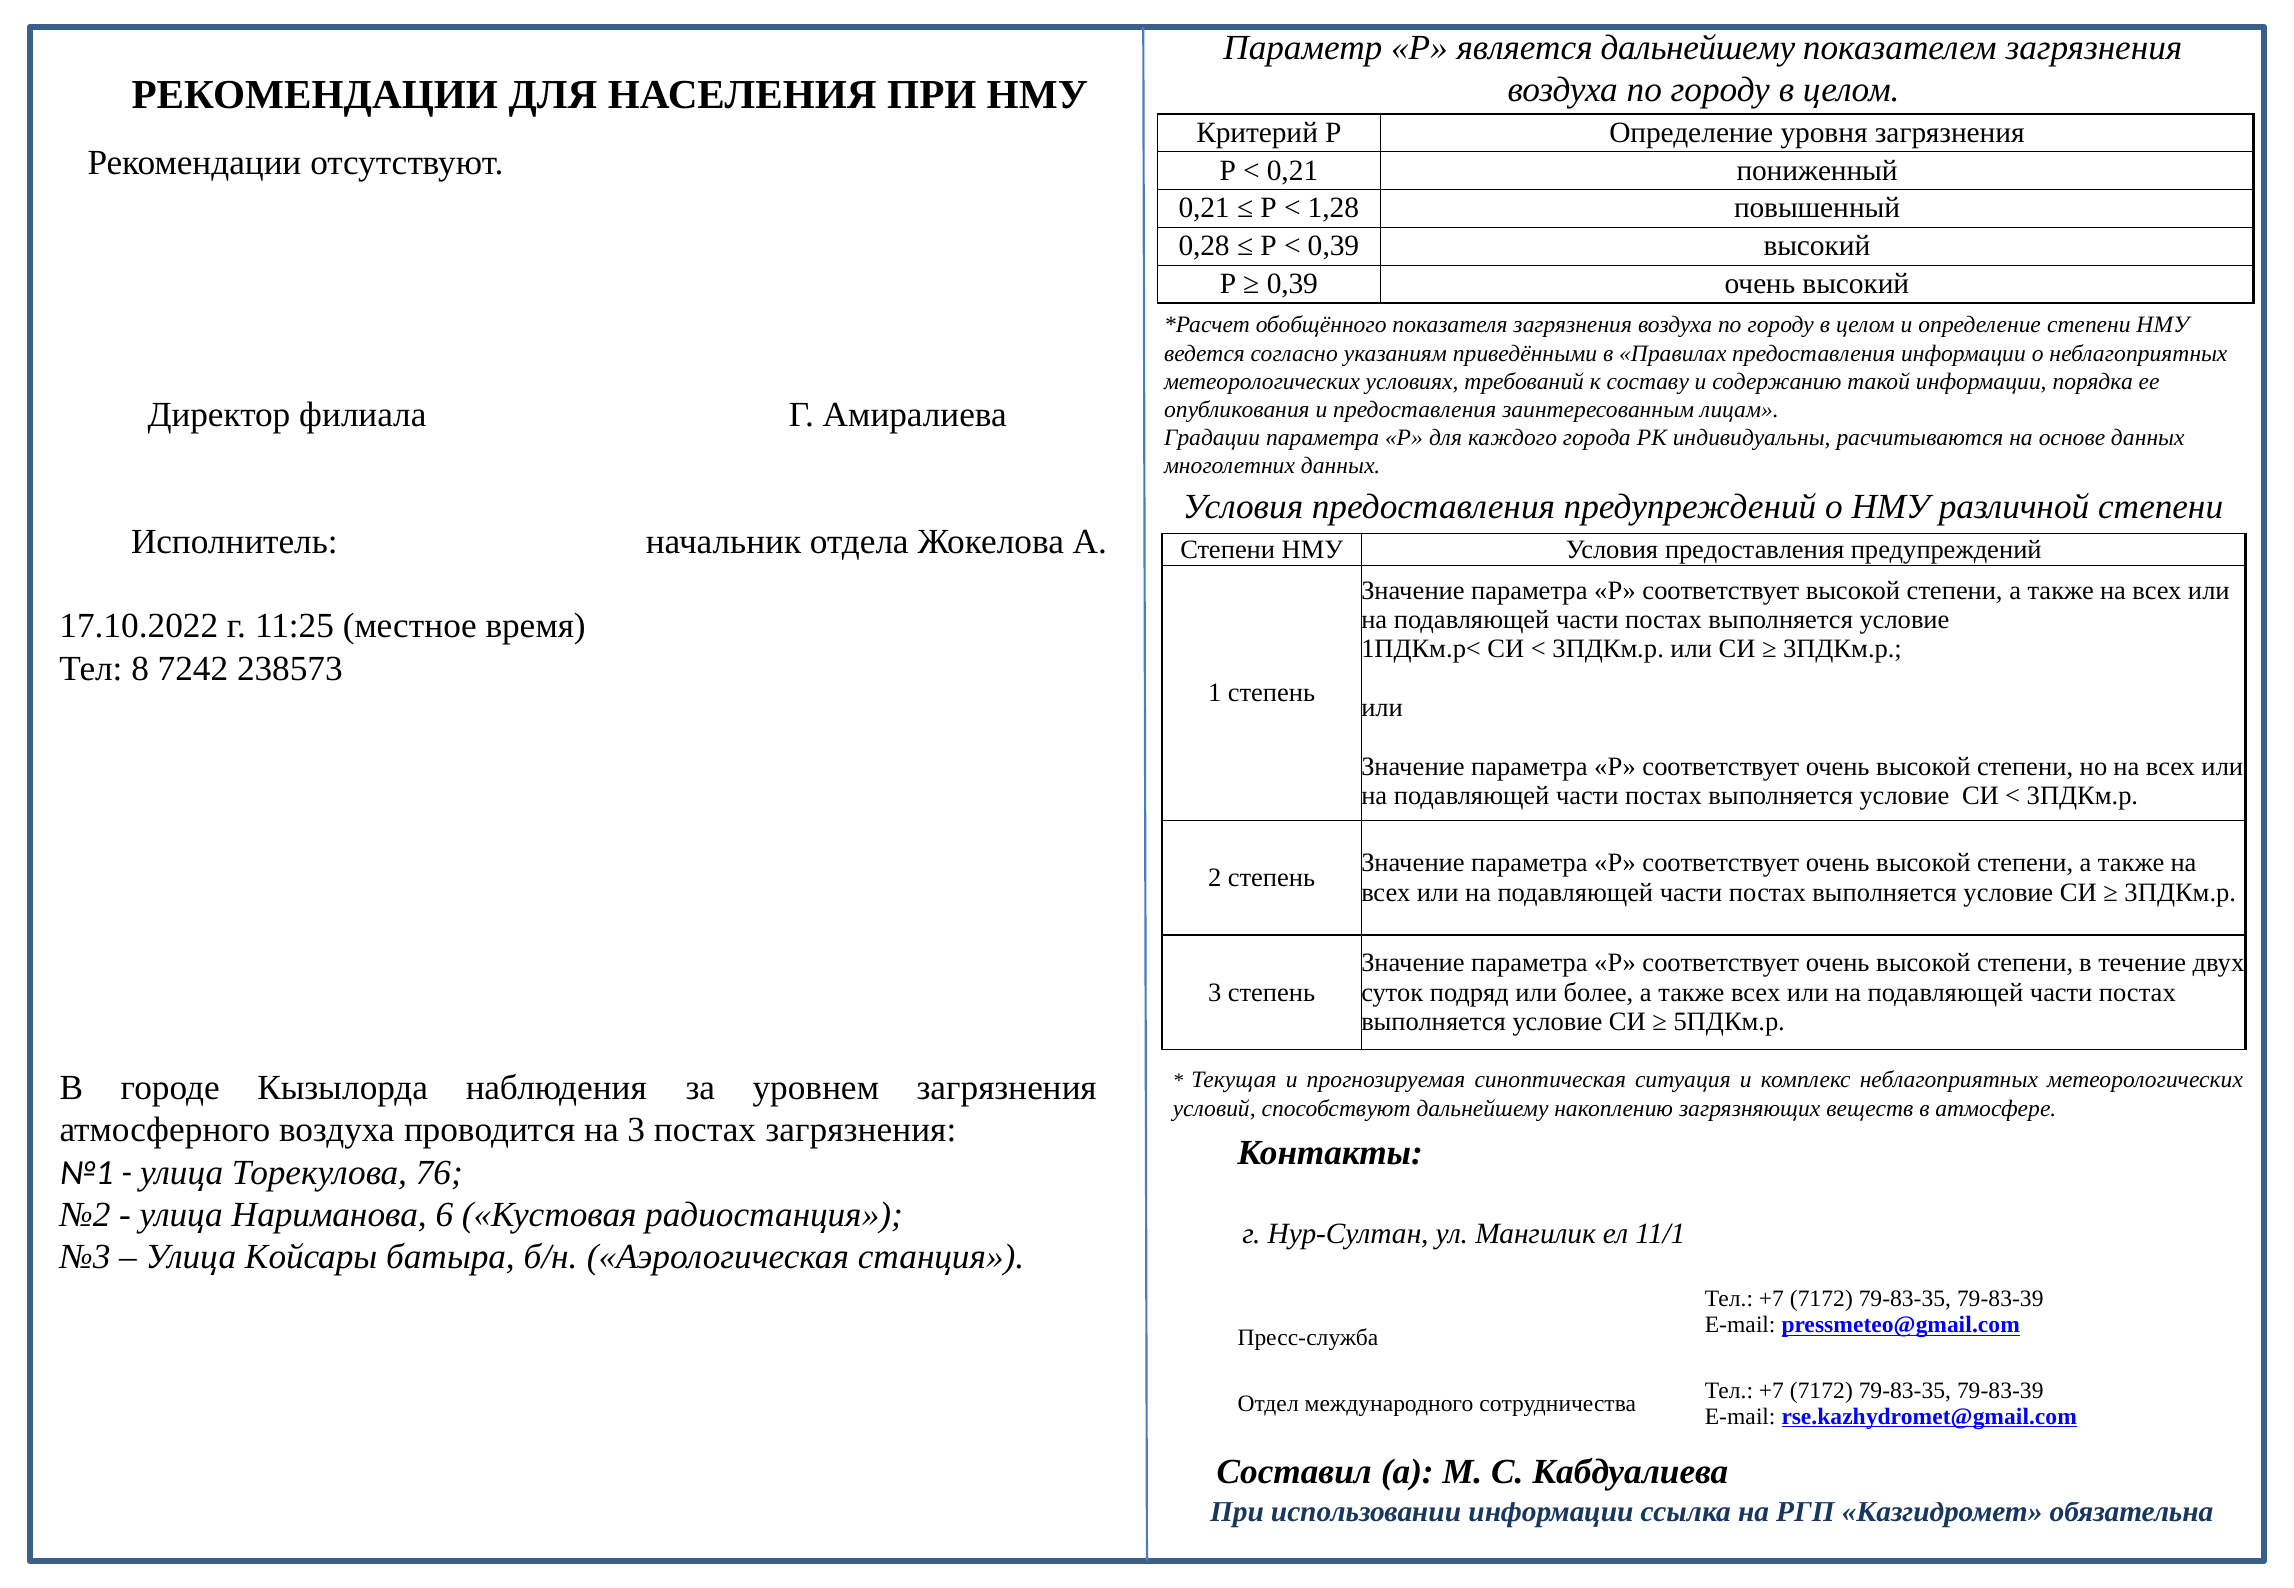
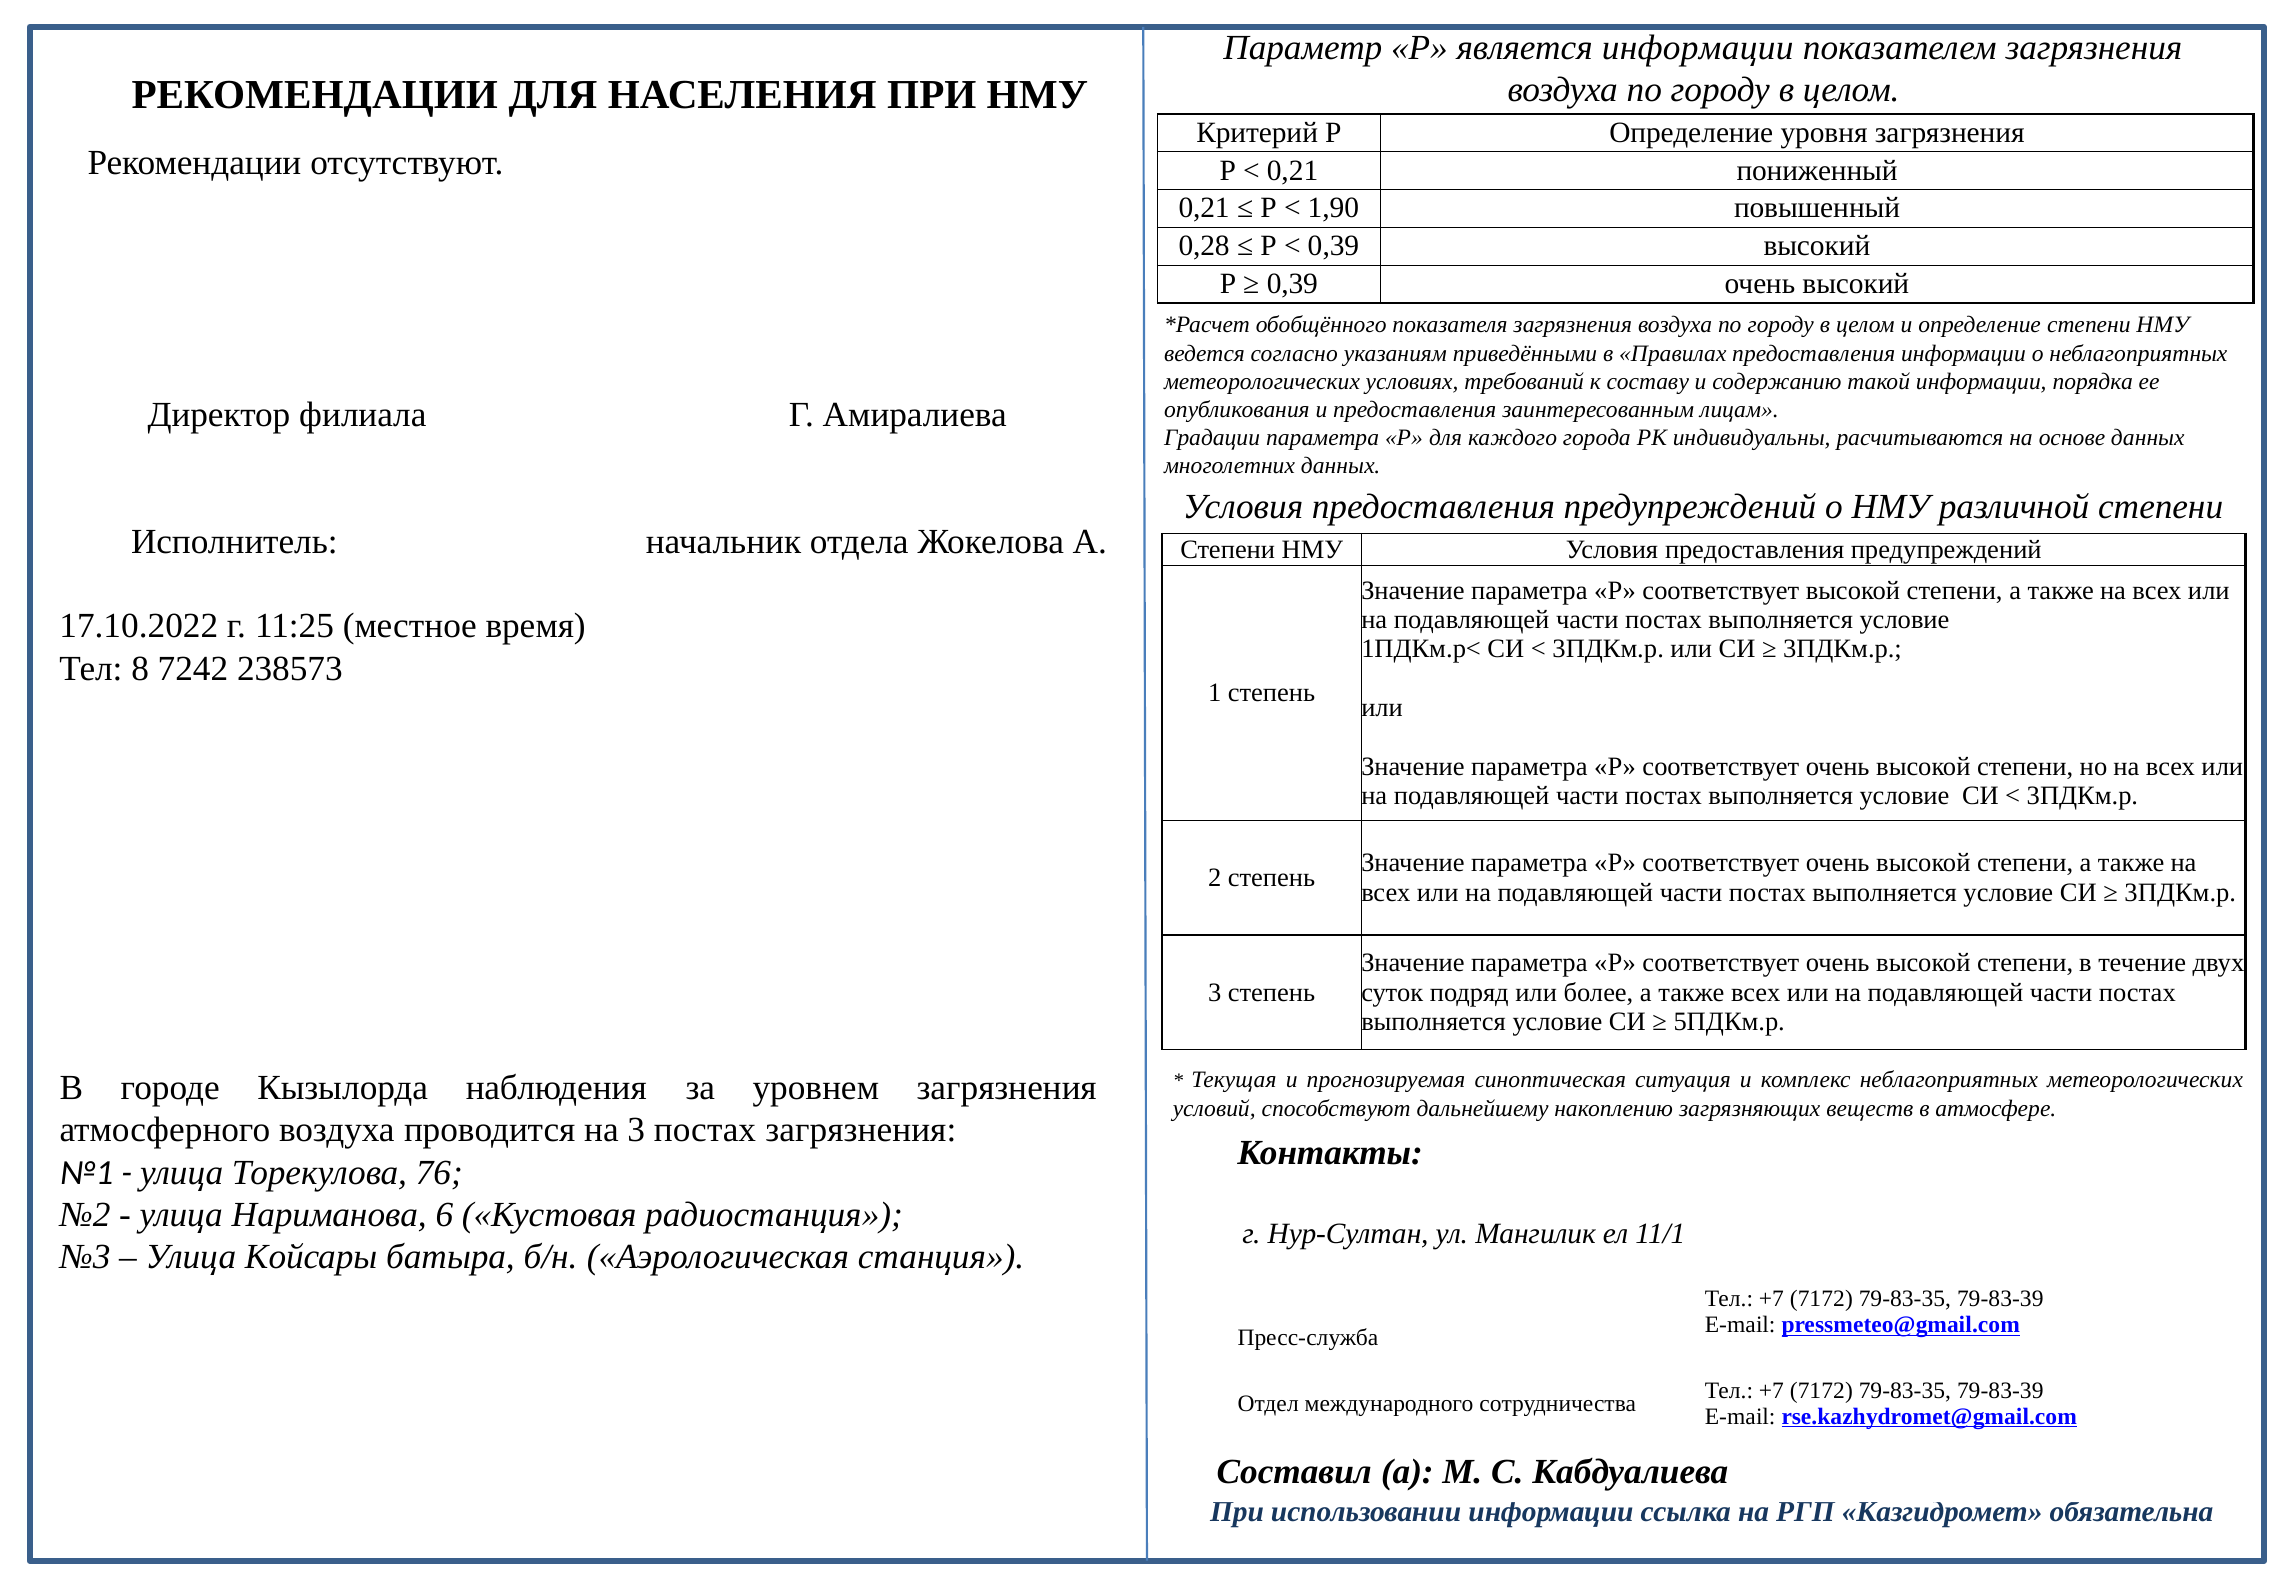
является дальнейшему: дальнейшему -> информации
1,28: 1,28 -> 1,90
